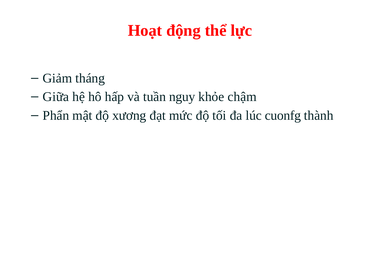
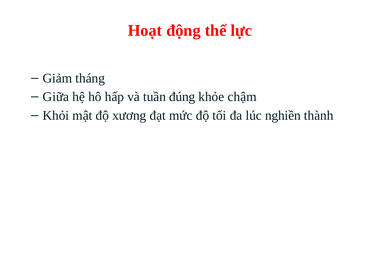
nguy: nguy -> đúng
Phẩn: Phẩn -> Khỏi
cuonfg: cuonfg -> nghiền
